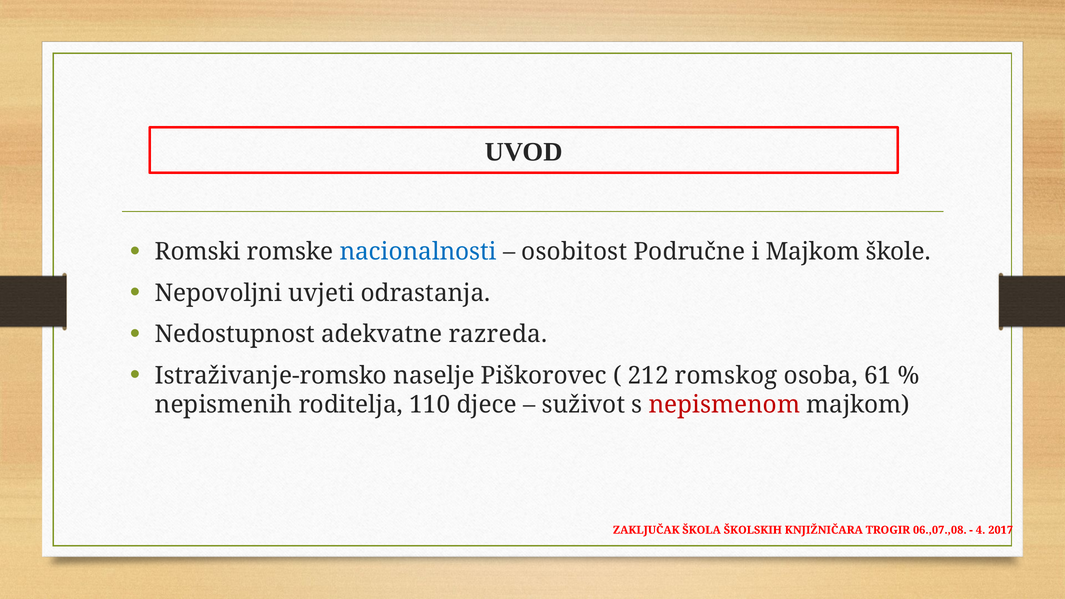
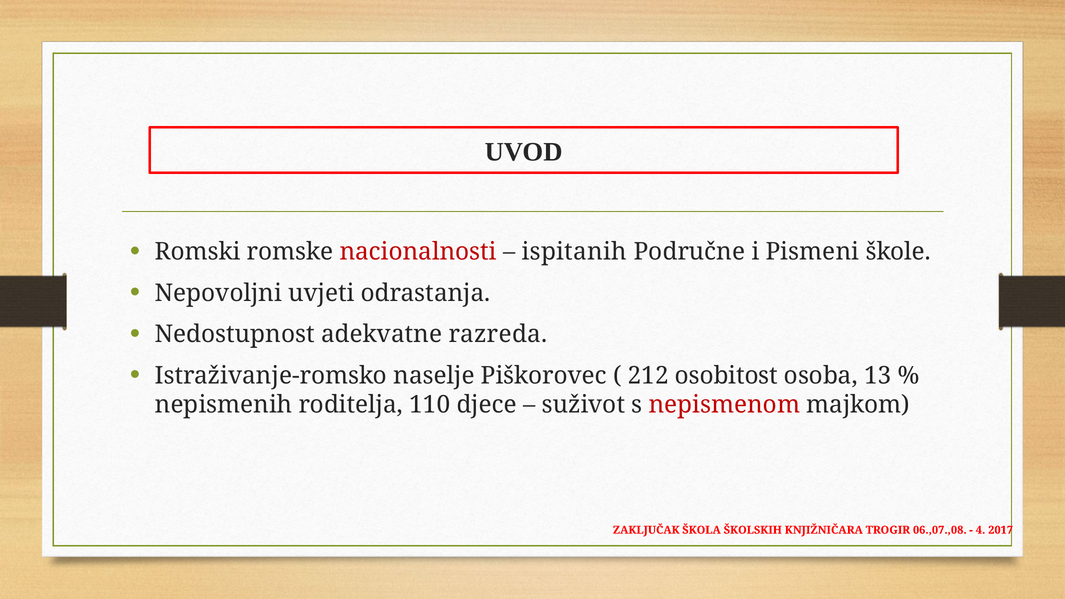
nacionalnosti colour: blue -> red
osobitost: osobitost -> ispitanih
i Majkom: Majkom -> Pismeni
romskog: romskog -> osobitost
61: 61 -> 13
